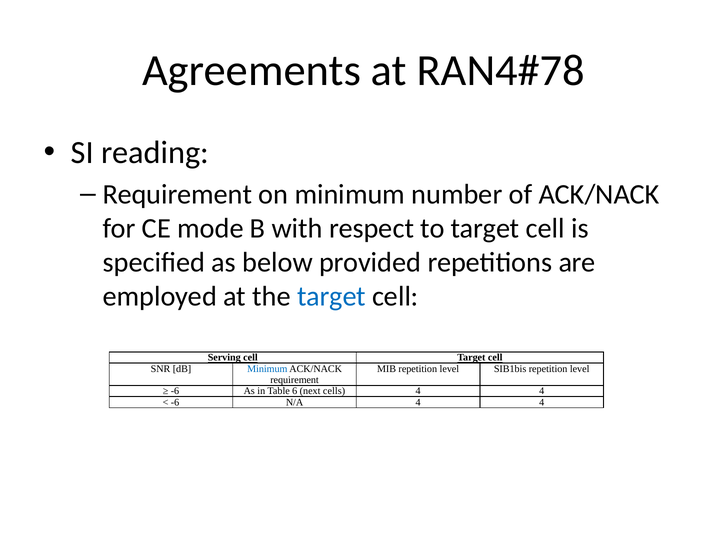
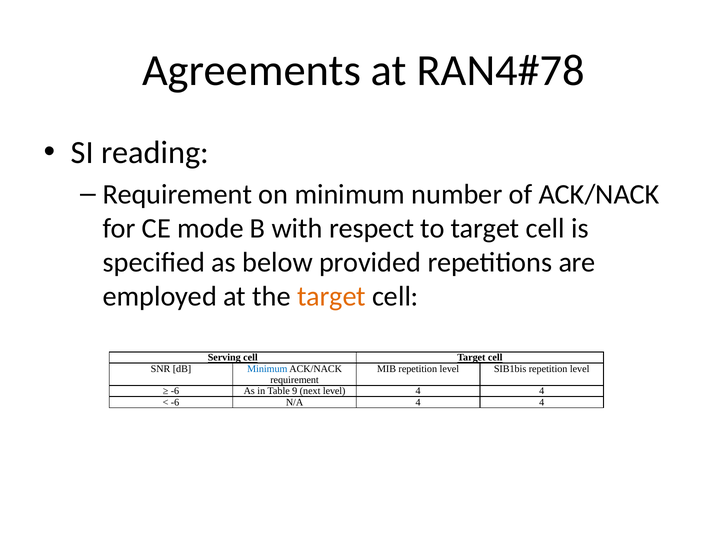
target at (331, 297) colour: blue -> orange
6: 6 -> 9
next cells: cells -> level
